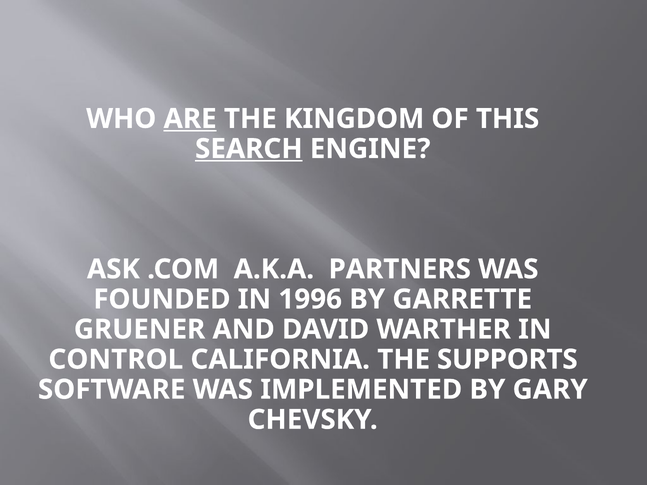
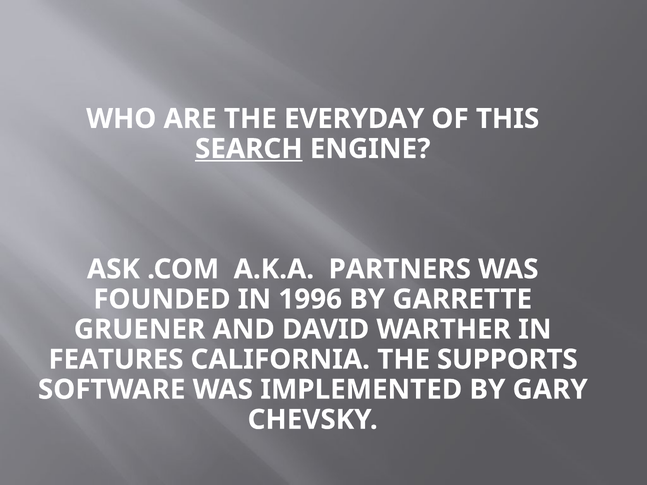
ARE underline: present -> none
KINGDOM: KINGDOM -> EVERYDAY
CONTROL: CONTROL -> FEATURES
